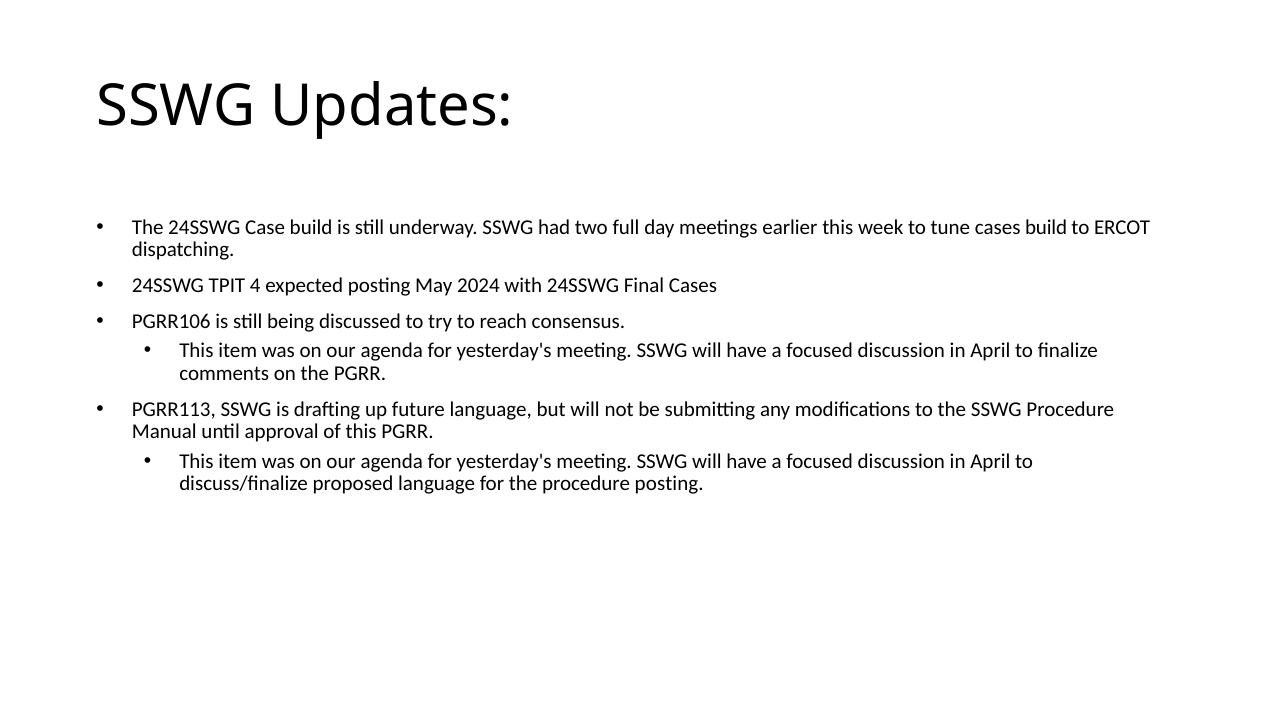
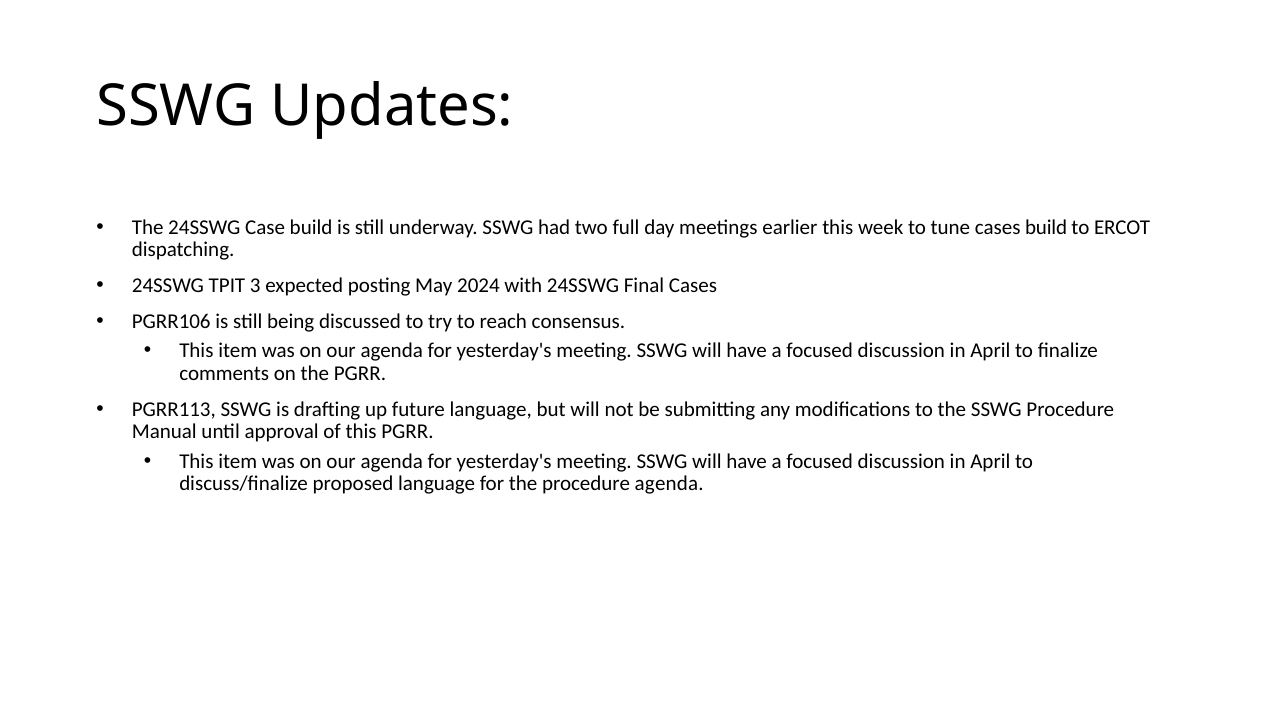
4: 4 -> 3
procedure posting: posting -> agenda
